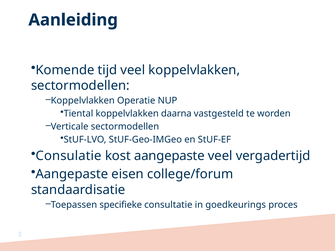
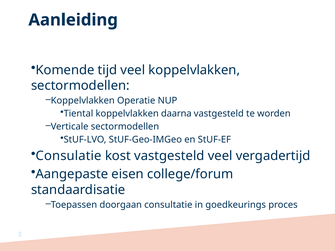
kost aangepaste: aangepaste -> vastgesteld
specifieke: specifieke -> doorgaan
